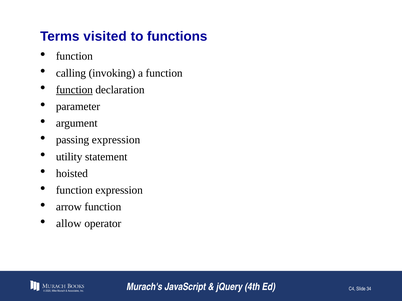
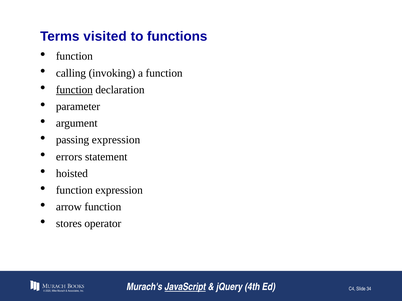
utility: utility -> errors
allow: allow -> stores
JavaScript underline: none -> present
